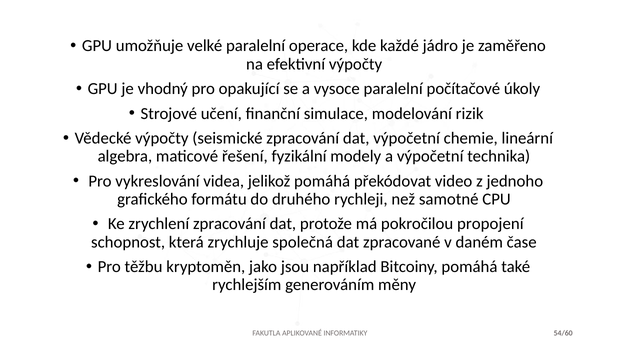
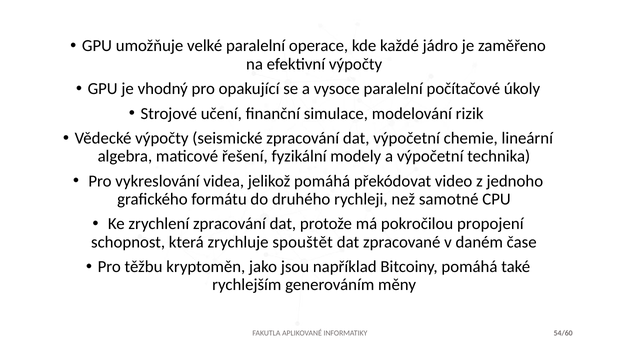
společná: společná -> spouštět
